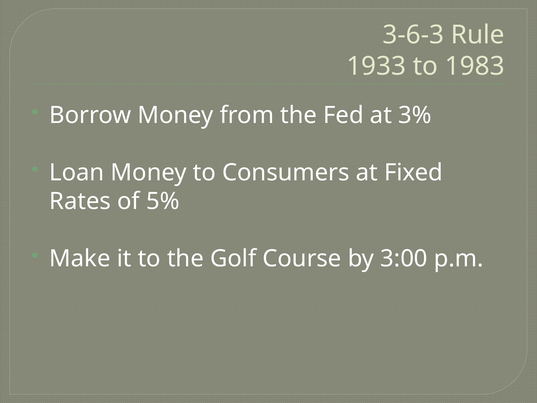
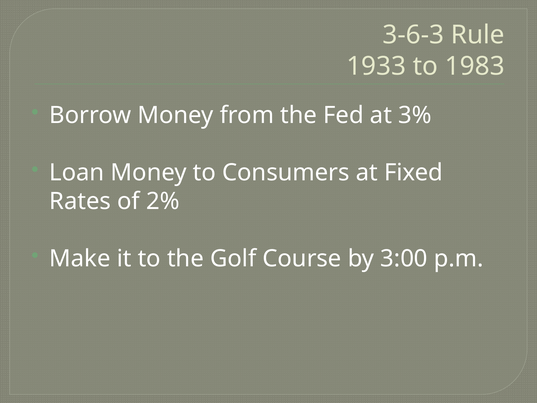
5%: 5% -> 2%
